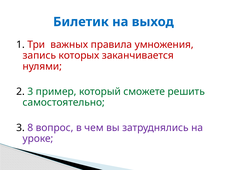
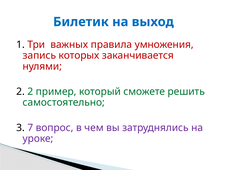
2 3: 3 -> 2
8: 8 -> 7
